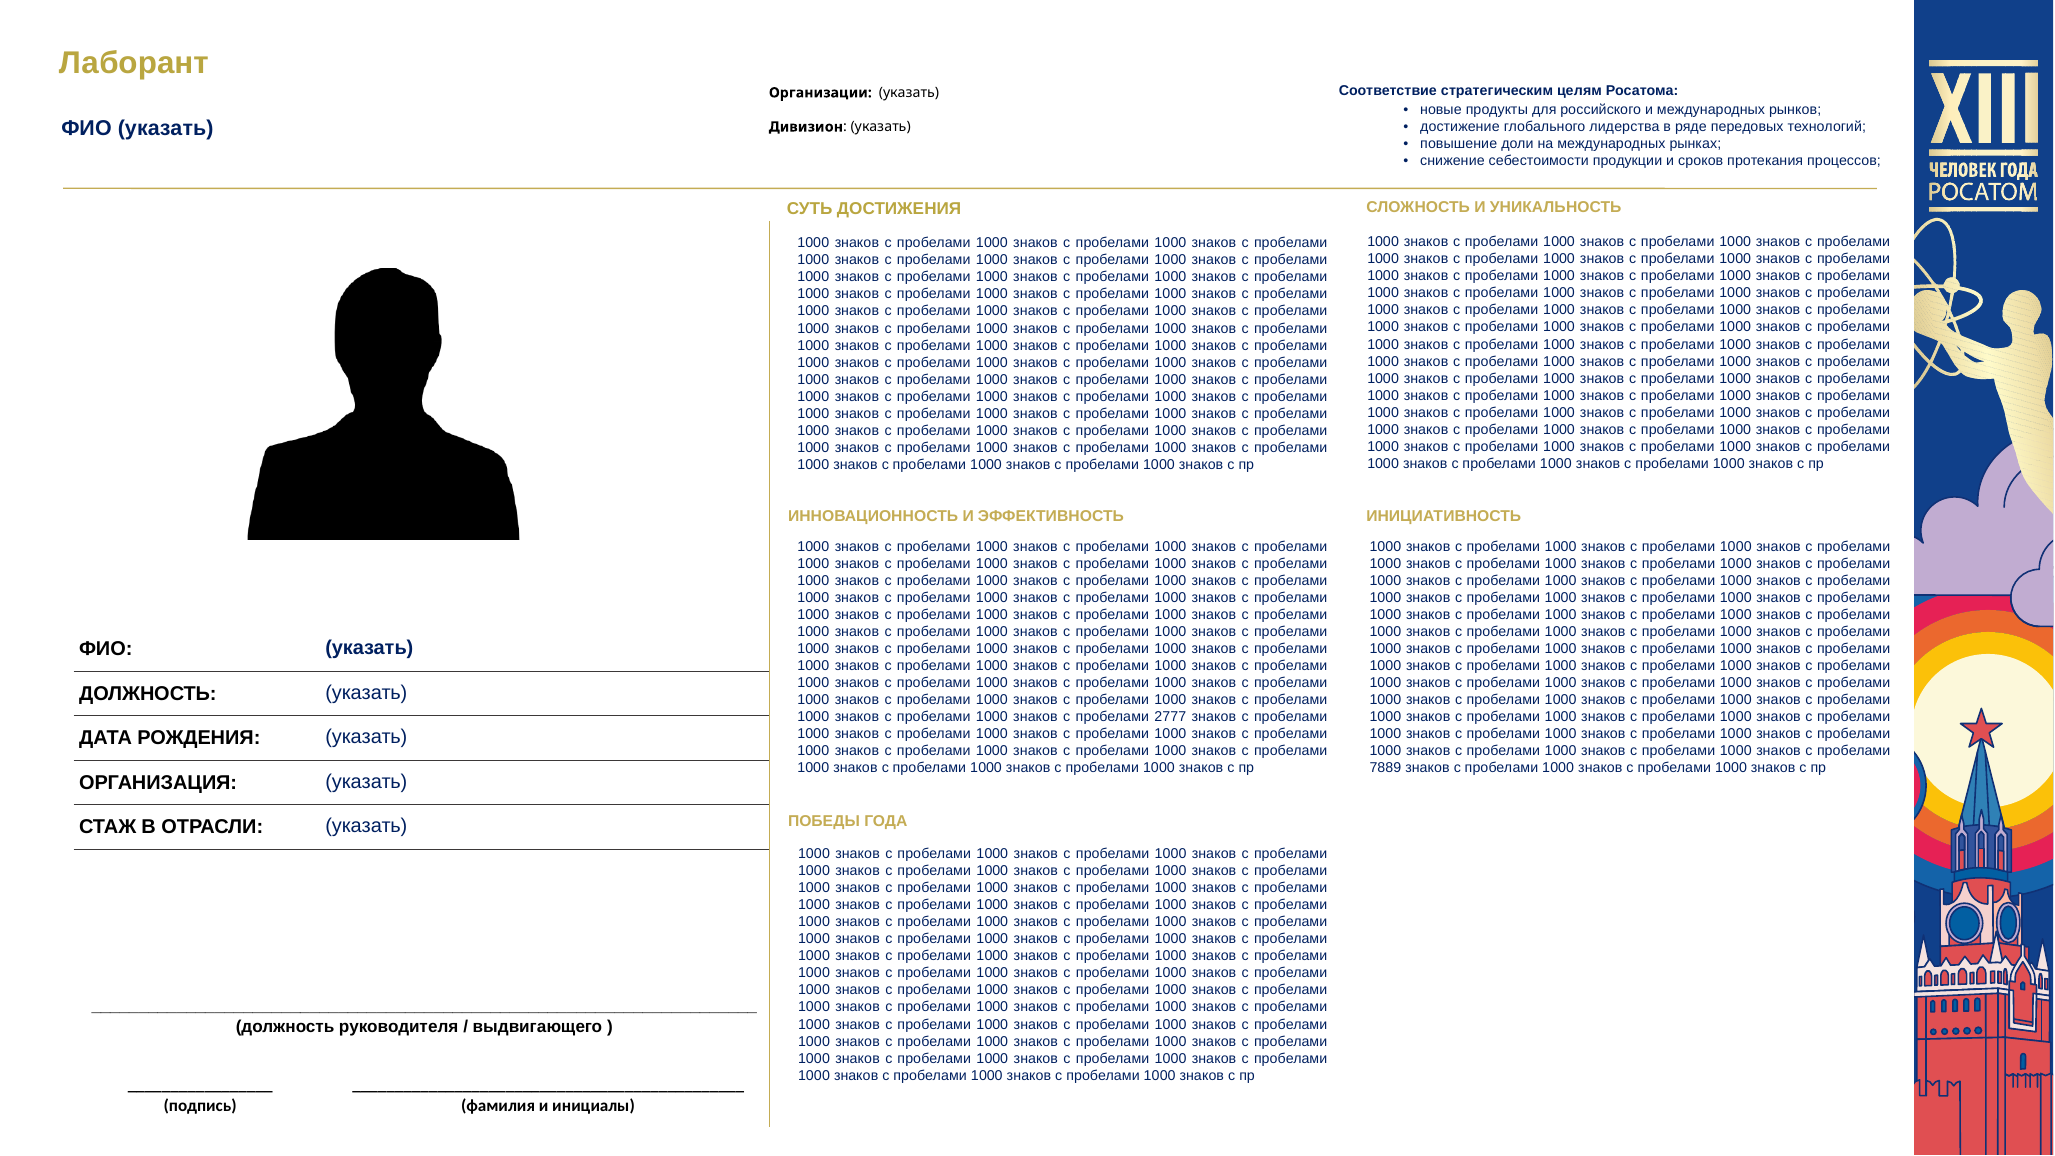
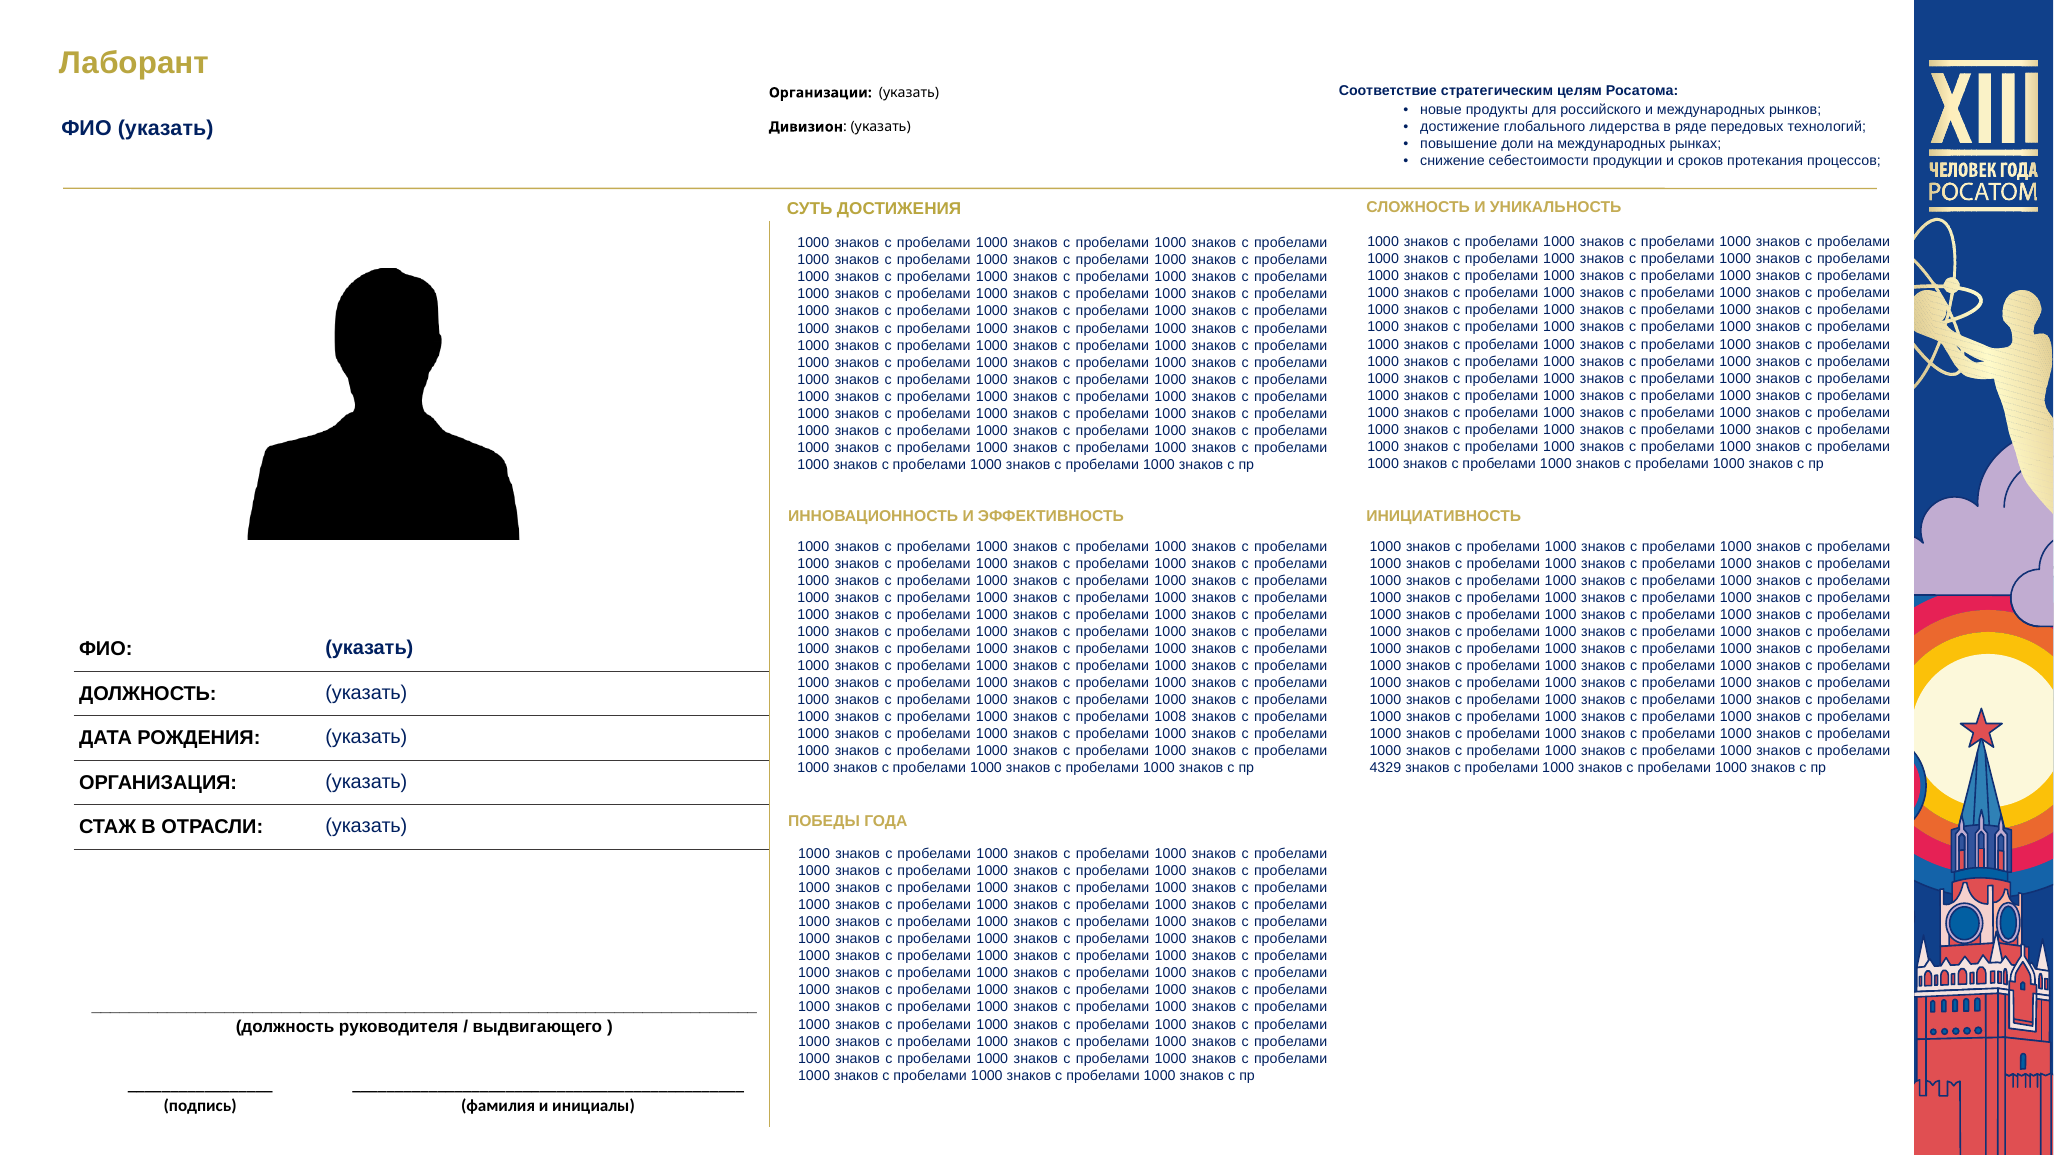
2777: 2777 -> 1008
7889: 7889 -> 4329
